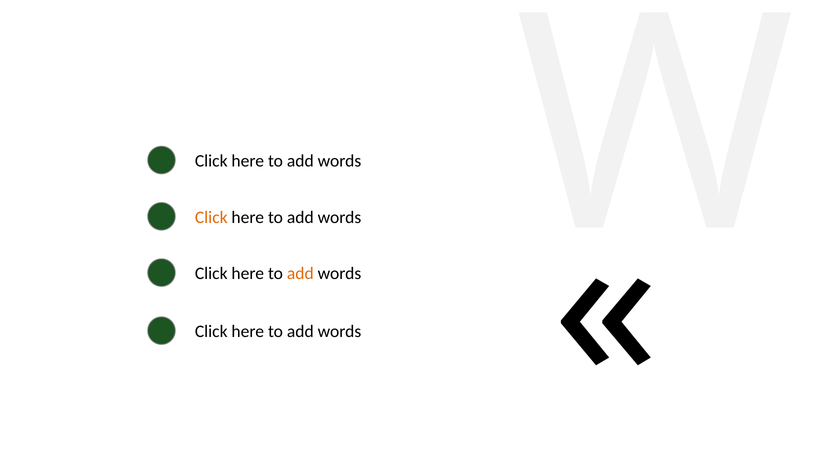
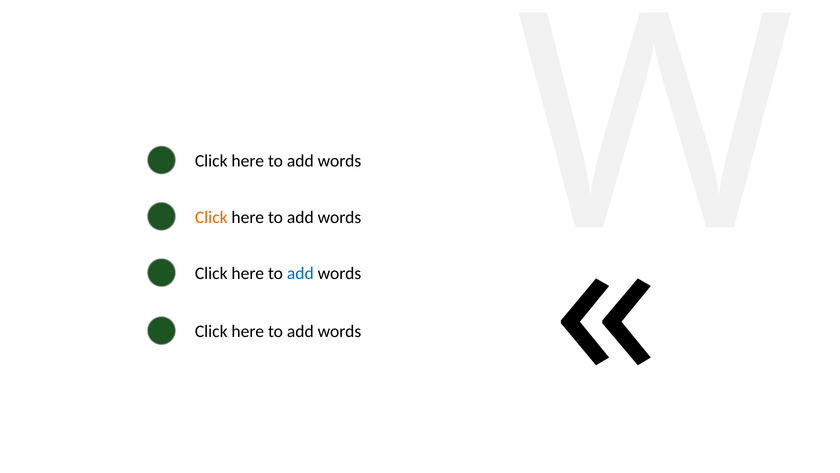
add at (300, 273) colour: orange -> blue
